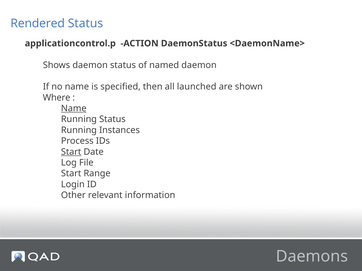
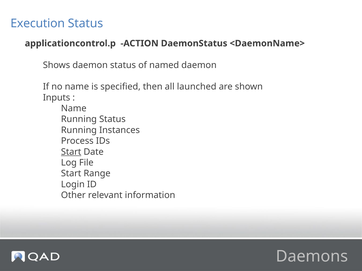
Rendered: Rendered -> Execution
Where: Where -> Inputs
Name at (74, 109) underline: present -> none
